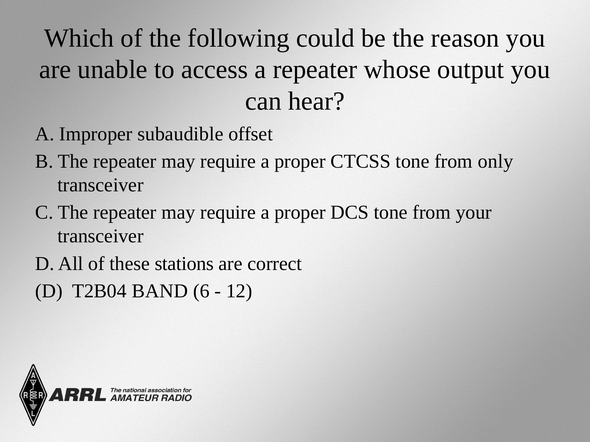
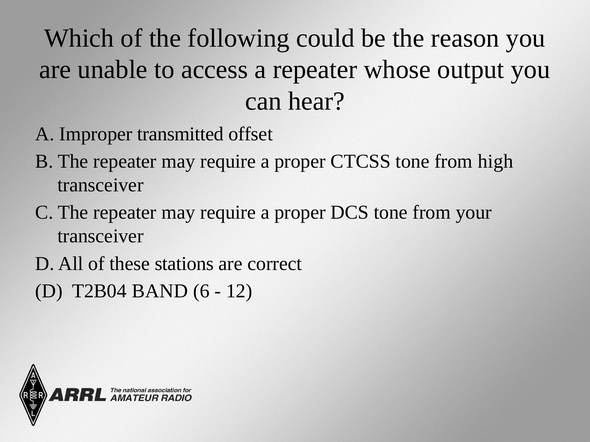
subaudible: subaudible -> transmitted
only: only -> high
